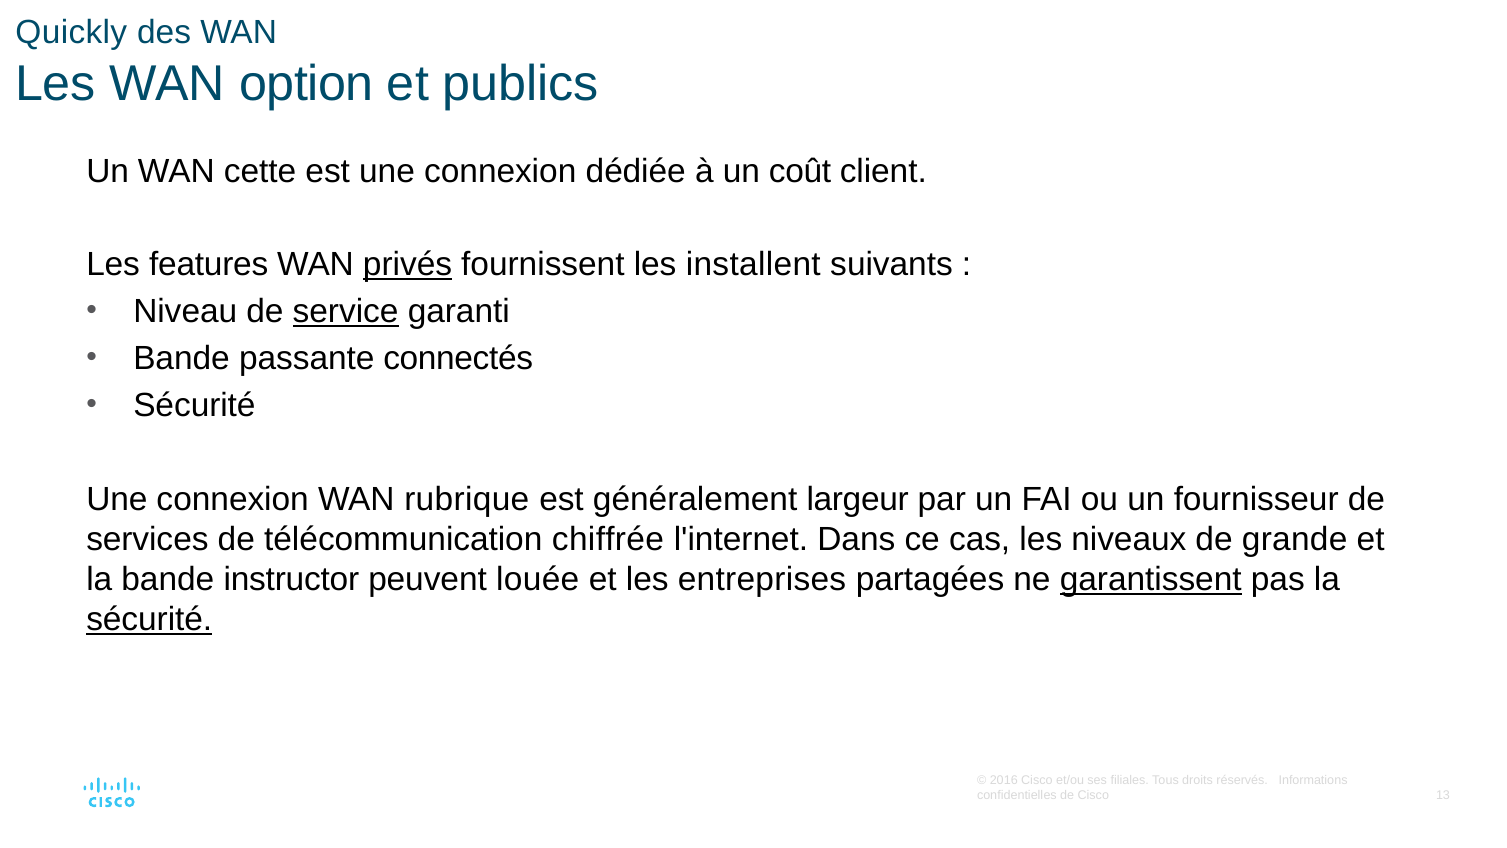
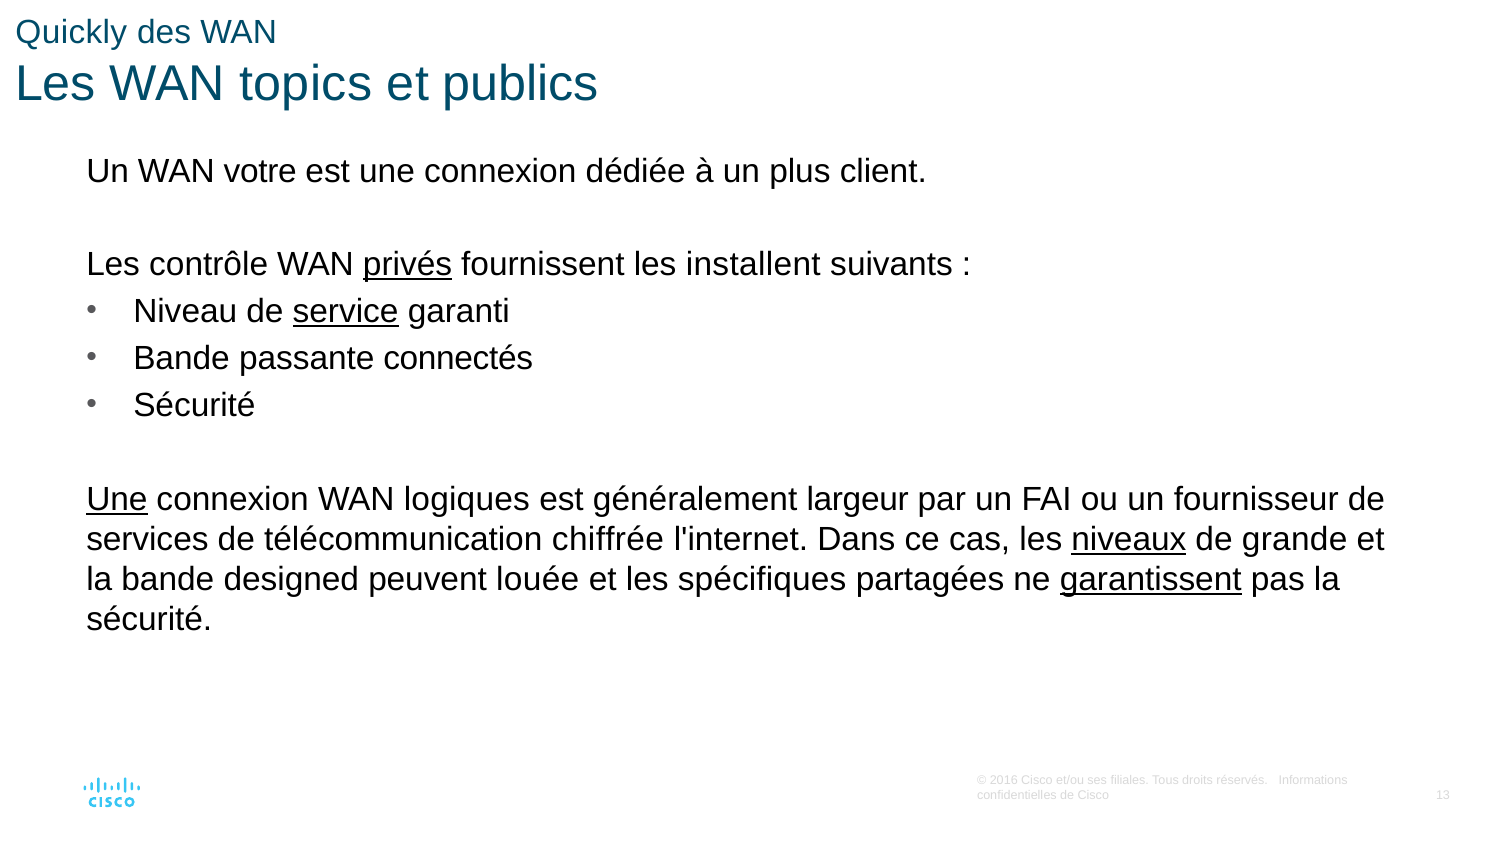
option: option -> topics
cette: cette -> votre
coût: coût -> plus
features: features -> contrôle
Une at (117, 499) underline: none -> present
rubrique: rubrique -> logiques
niveaux underline: none -> present
instructor: instructor -> designed
entreprises: entreprises -> spécifiques
sécurité at (149, 620) underline: present -> none
